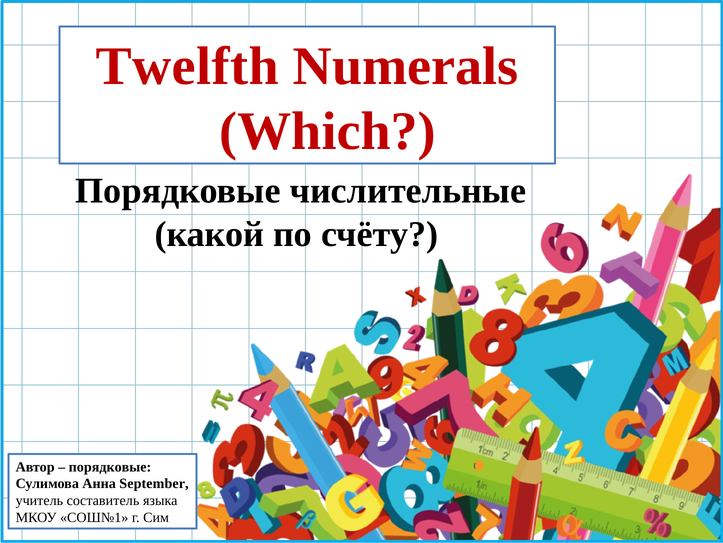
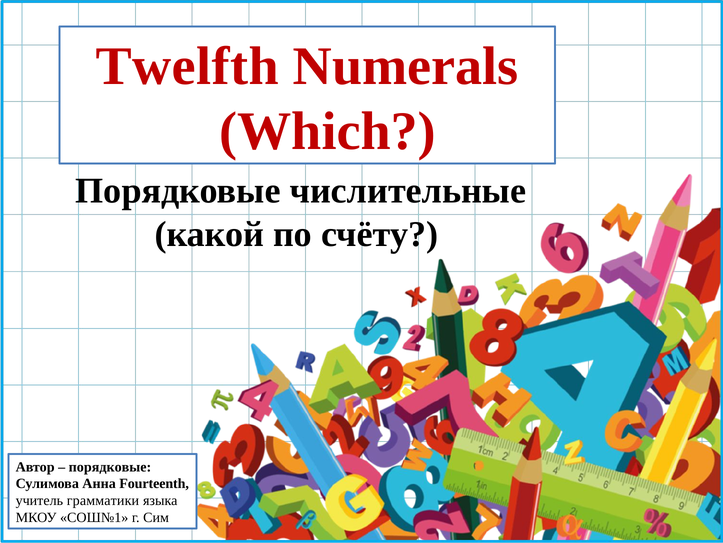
September: September -> Fourteenth
составитель: составитель -> грамматики
